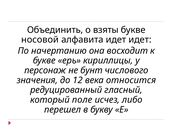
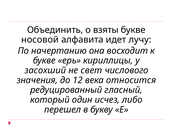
идет идет: идет -> лучу
персонаж: персонаж -> засохший
бунт: бунт -> свет
поле: поле -> один
